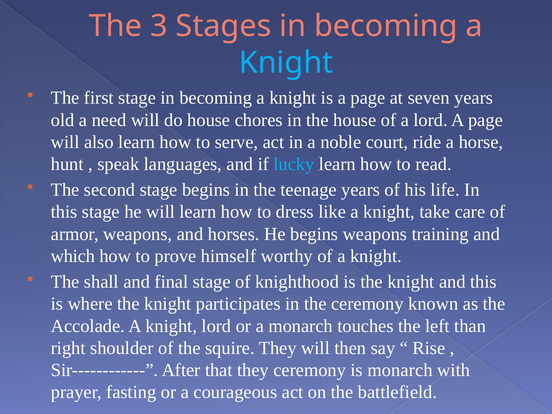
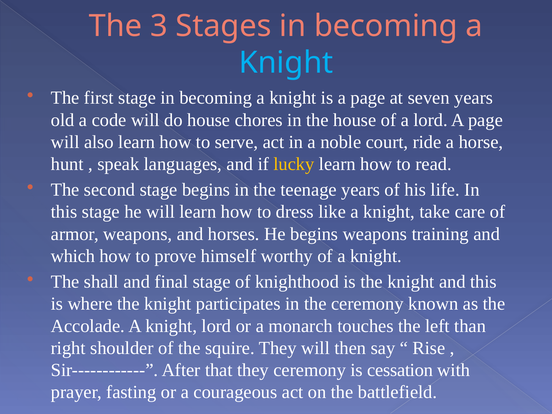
need: need -> code
lucky colour: light blue -> yellow
is monarch: monarch -> cessation
